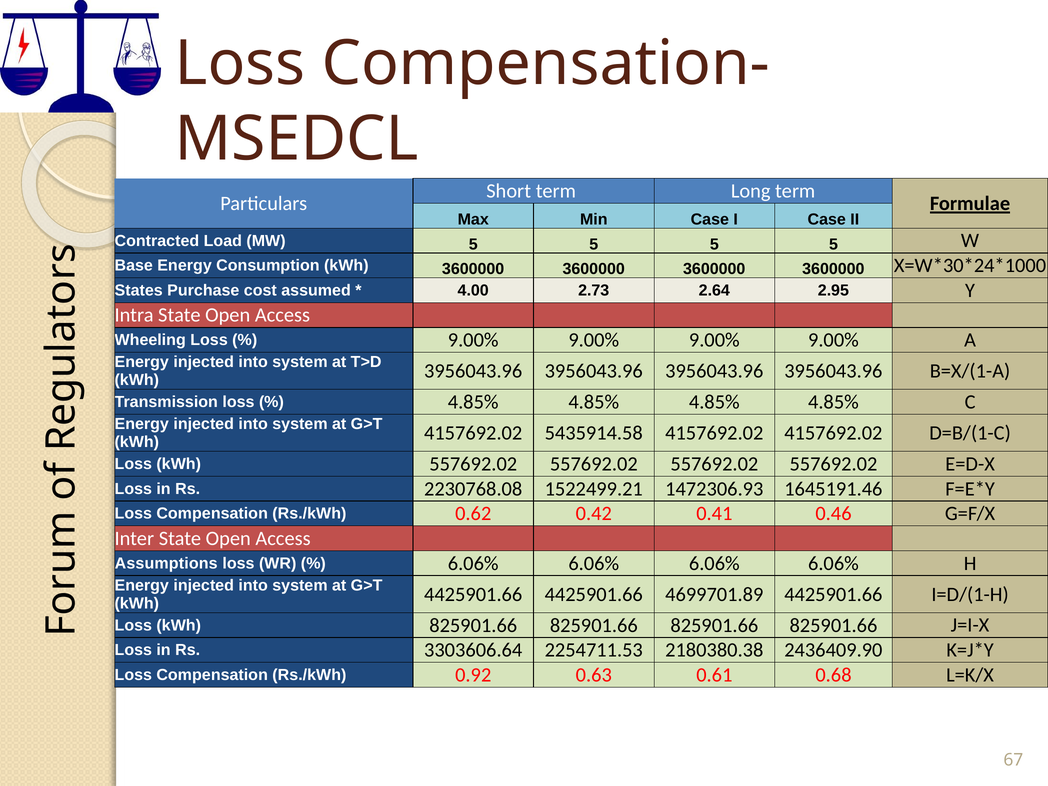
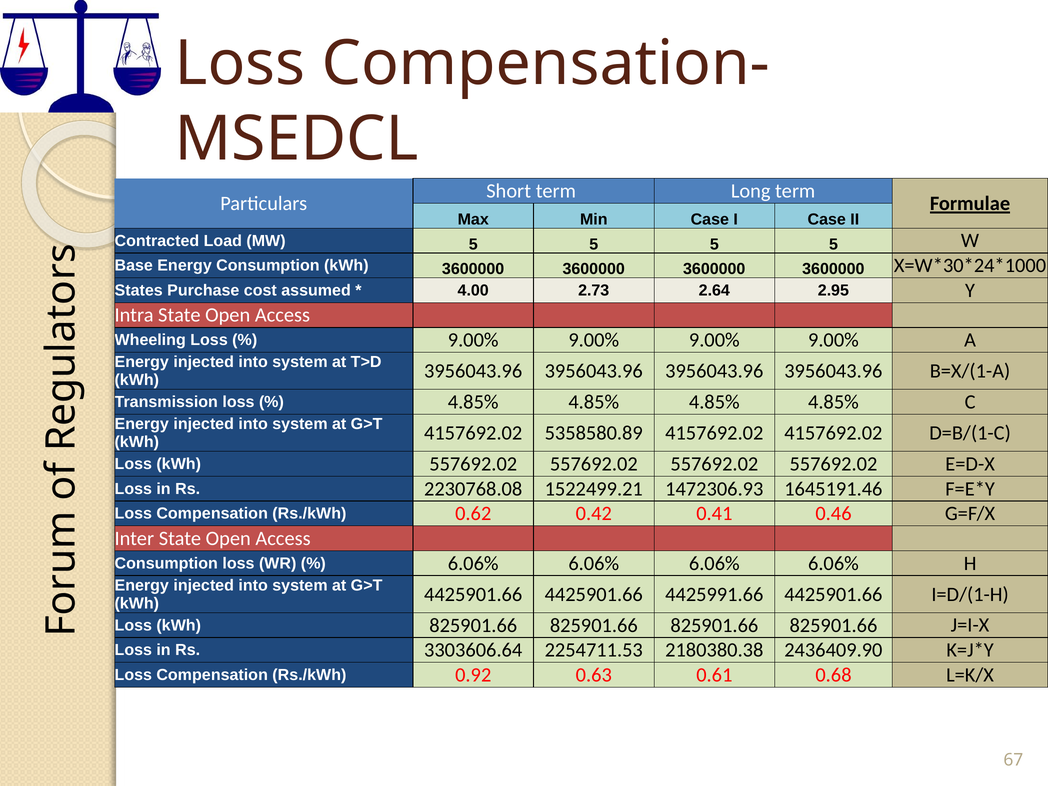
5435914.58: 5435914.58 -> 5358580.89
Assumptions at (166, 563): Assumptions -> Consumption
4699701.89: 4699701.89 -> 4425991.66
